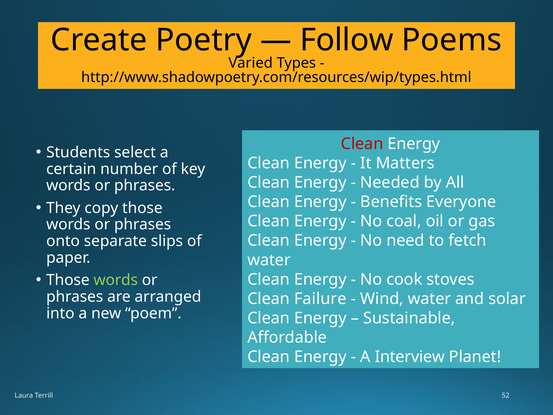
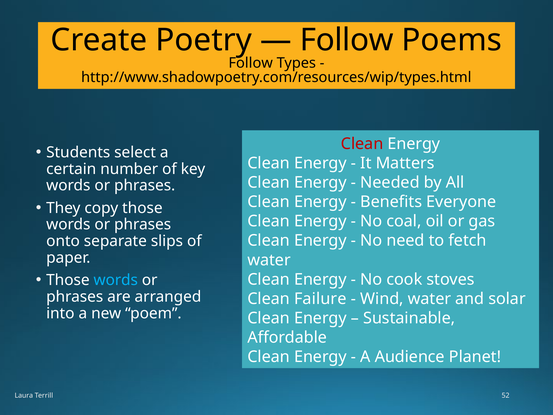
Varied at (251, 63): Varied -> Follow
words at (116, 280) colour: light green -> light blue
Interview: Interview -> Audience
